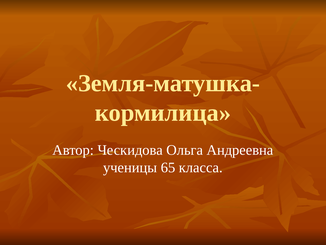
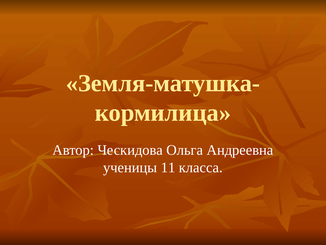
65: 65 -> 11
